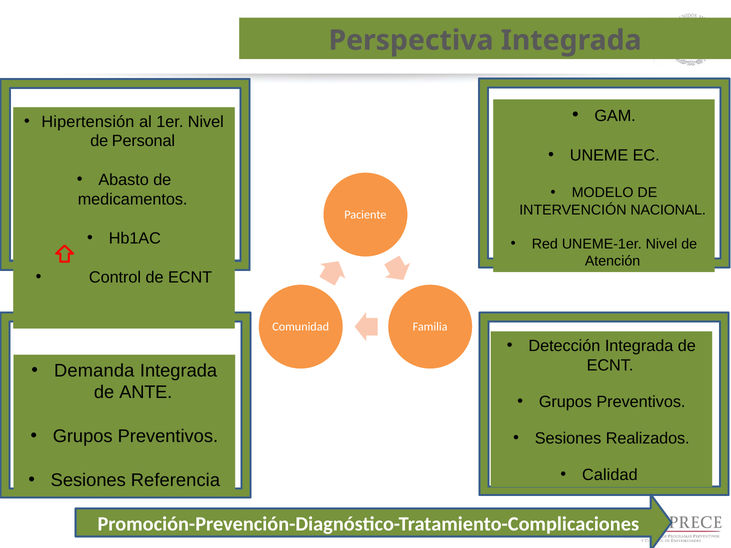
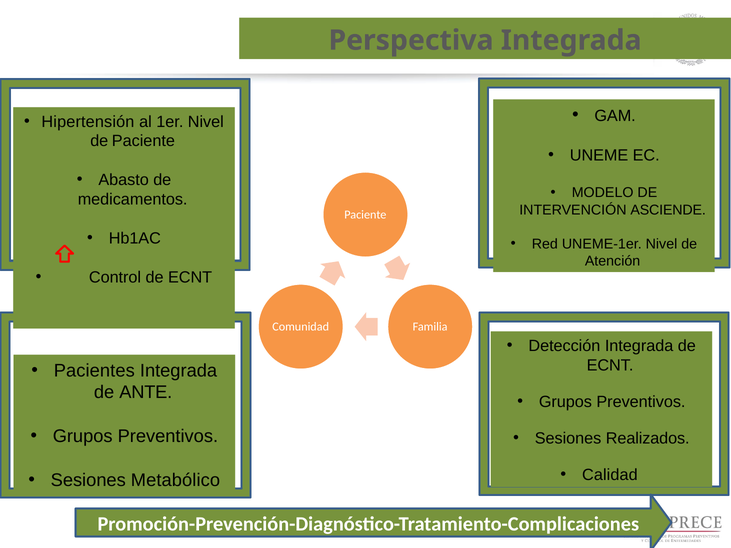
de Personal: Personal -> Paciente
NACIONAL: NACIONAL -> ASCIENDE
Demanda: Demanda -> Pacientes
Referencia: Referencia -> Metabólico
